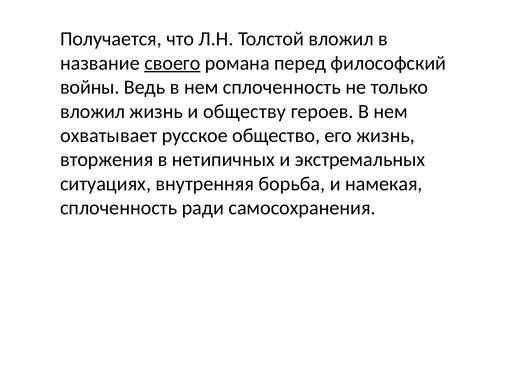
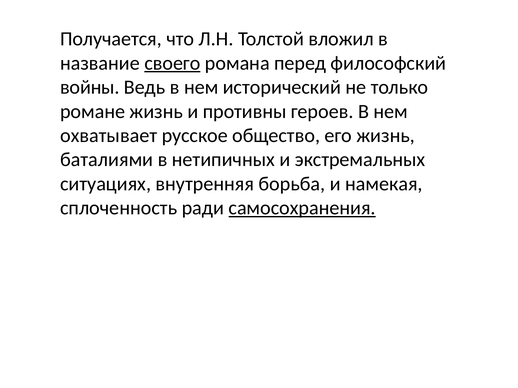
нем сплоченность: сплоченность -> исторический
вложил at (93, 112): вложил -> романе
обществу: обществу -> противны
вторжения: вторжения -> баталиями
самосохранения underline: none -> present
